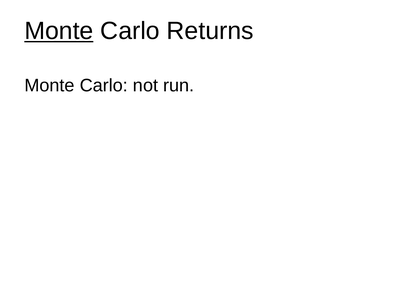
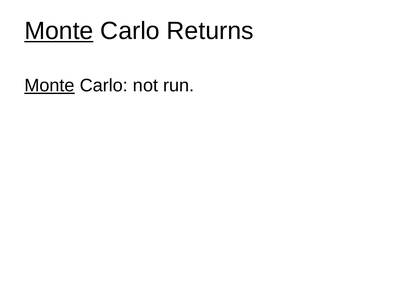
Monte at (49, 85) underline: none -> present
